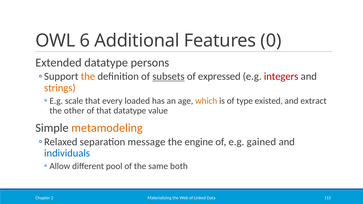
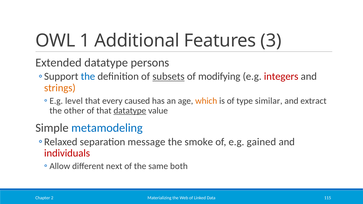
6: 6 -> 1
0: 0 -> 3
the at (88, 77) colour: orange -> blue
expressed: expressed -> modifying
scale: scale -> level
loaded: loaded -> caused
existed: existed -> similar
datatype at (130, 111) underline: none -> present
metamodeling colour: orange -> blue
engine: engine -> smoke
individuals colour: blue -> red
pool: pool -> next
